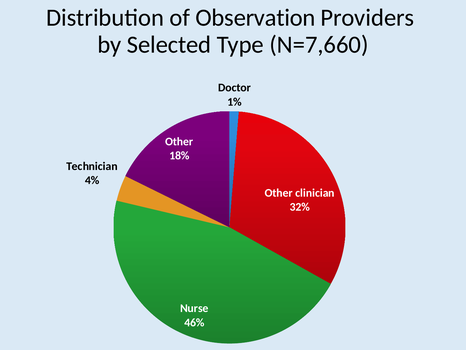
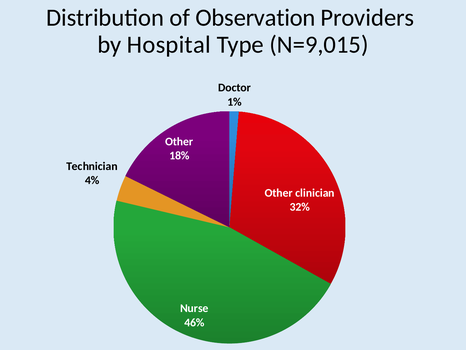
Selected: Selected -> Hospital
N=7,660: N=7,660 -> N=9,015
